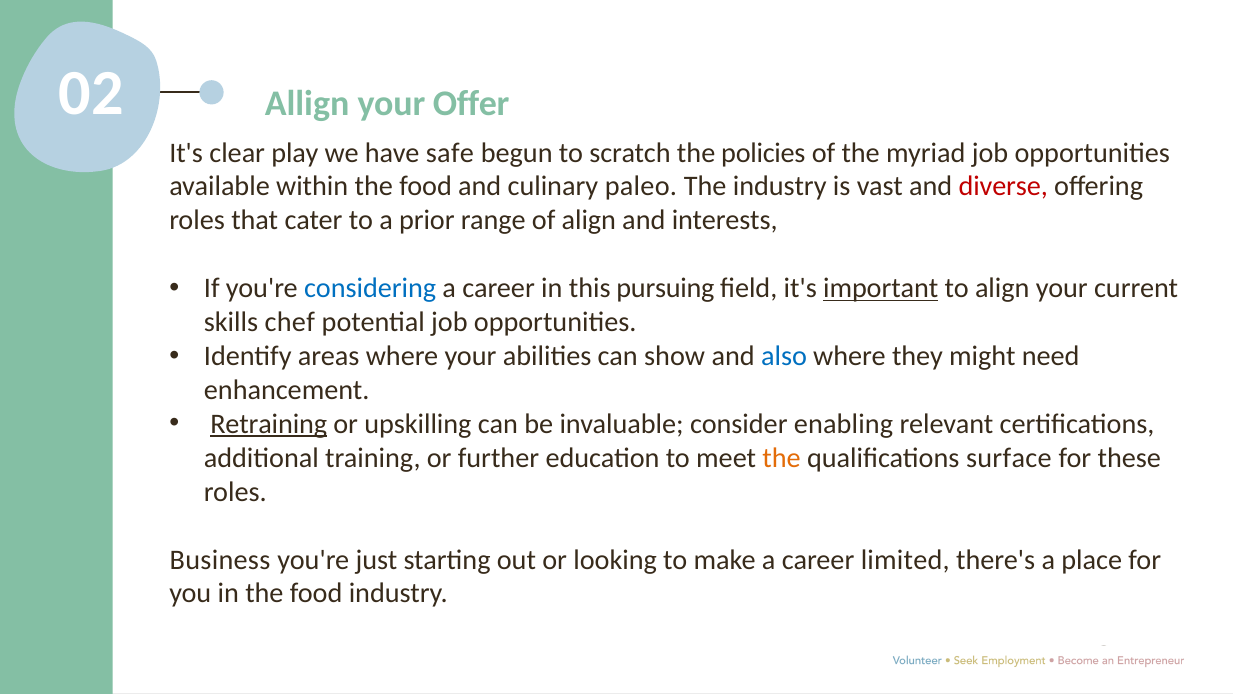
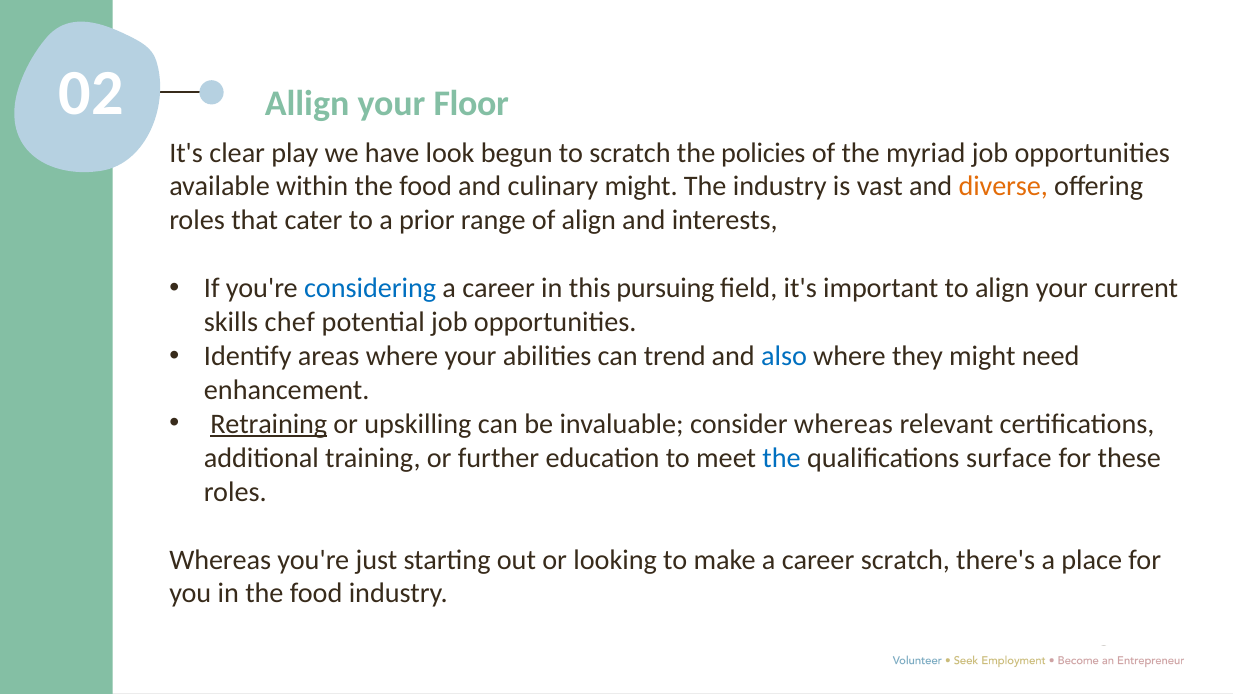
Offer: Offer -> Floor
safe: safe -> look
culinary paleo: paleo -> might
diverse colour: red -> orange
important underline: present -> none
show: show -> trend
consider enabling: enabling -> whereas
the at (782, 458) colour: orange -> blue
Business at (220, 559): Business -> Whereas
career limited: limited -> scratch
